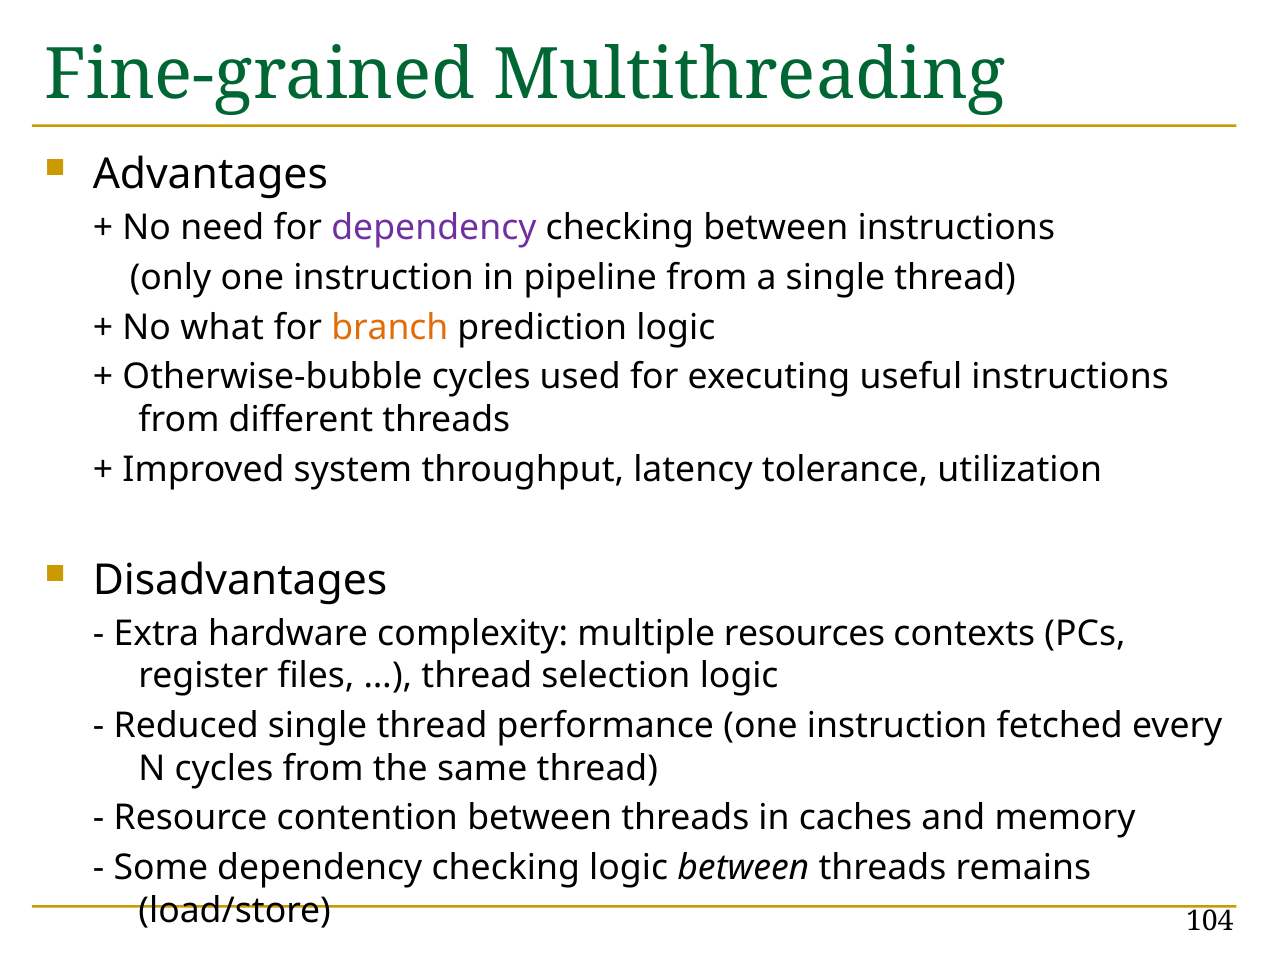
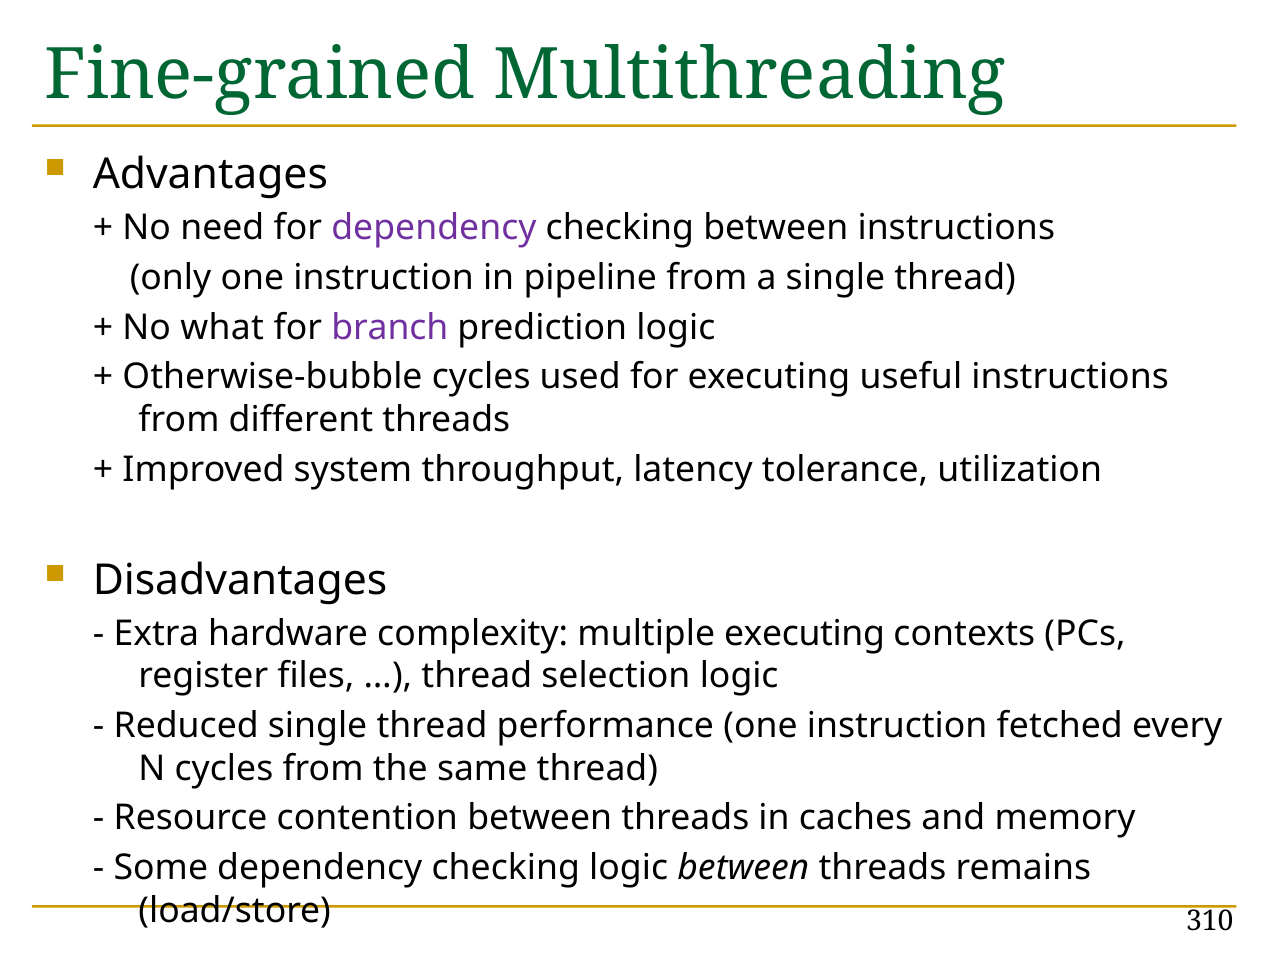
branch colour: orange -> purple
multiple resources: resources -> executing
104: 104 -> 310
